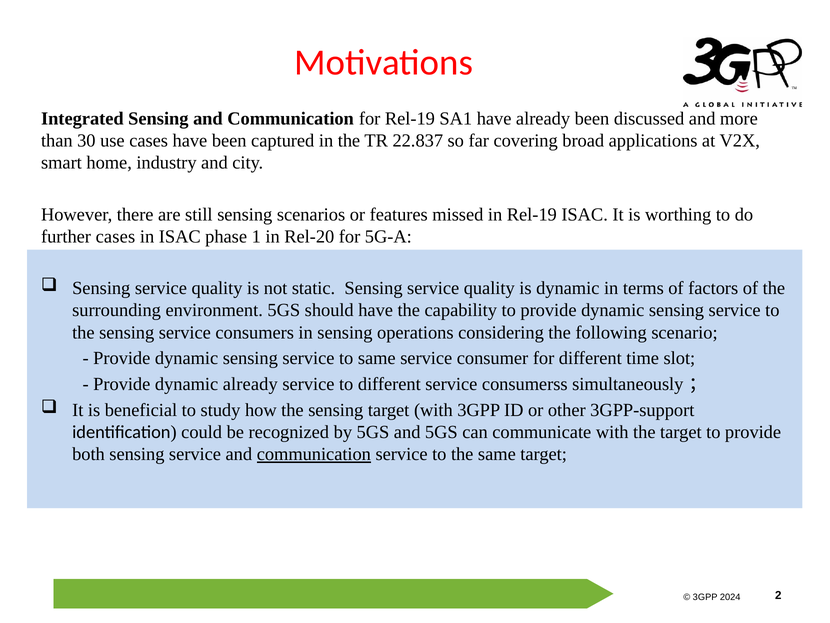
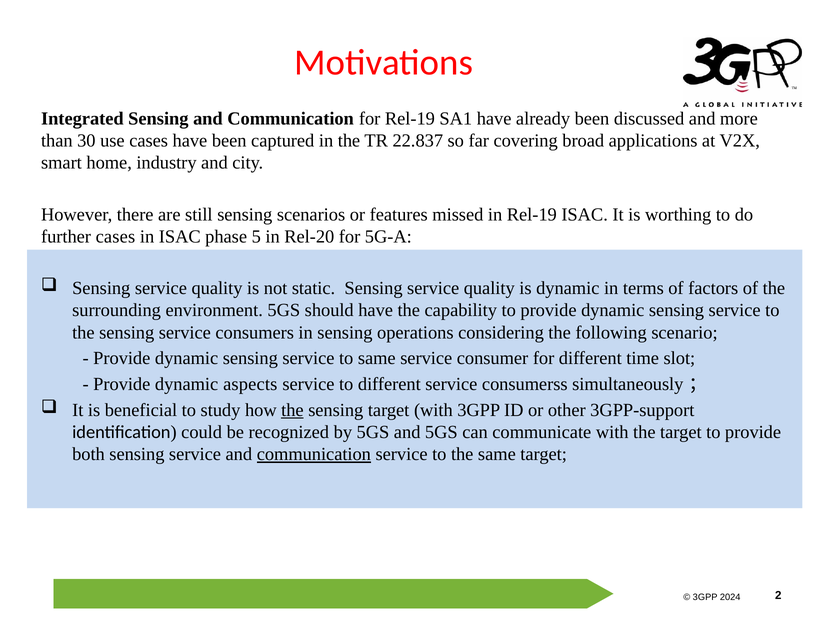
1: 1 -> 5
dynamic already: already -> aspects
the at (292, 410) underline: none -> present
